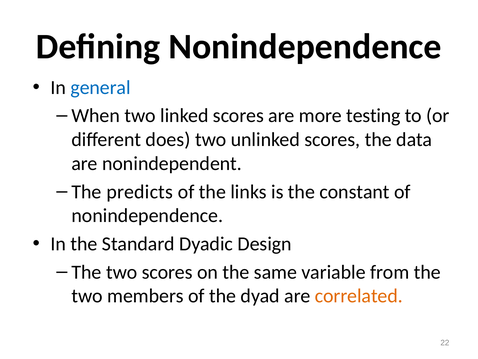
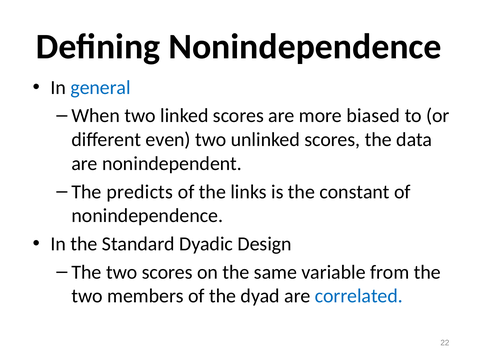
testing: testing -> biased
does: does -> even
correlated colour: orange -> blue
